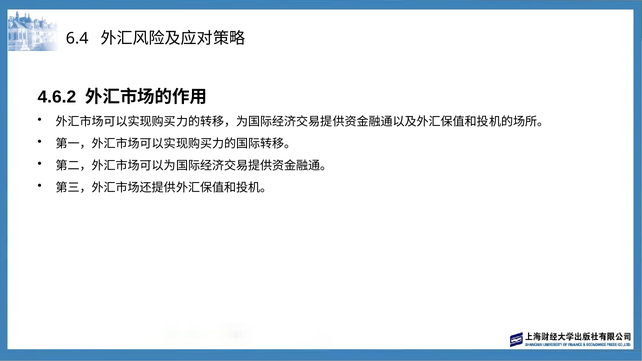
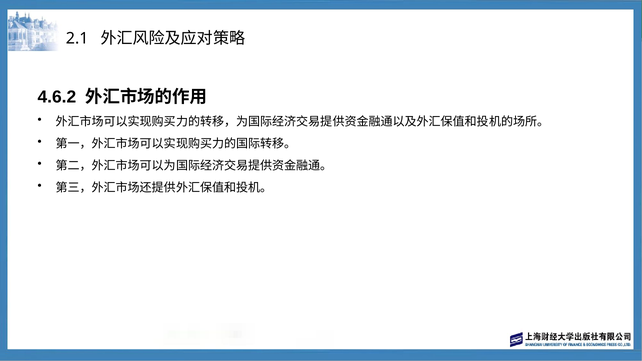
6.4: 6.4 -> 2.1
